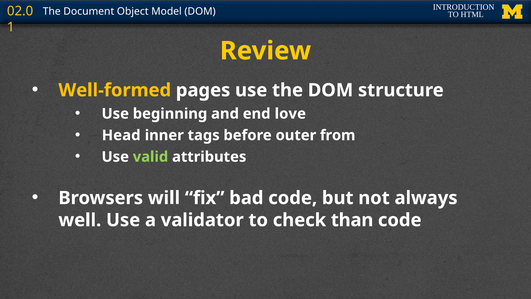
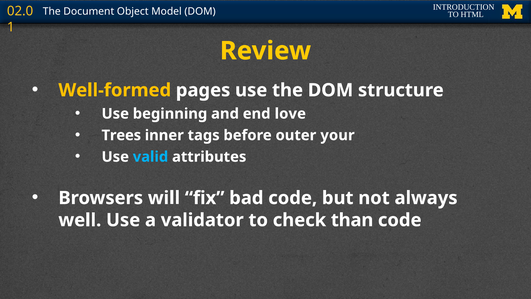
Head: Head -> Trees
from: from -> your
valid colour: light green -> light blue
